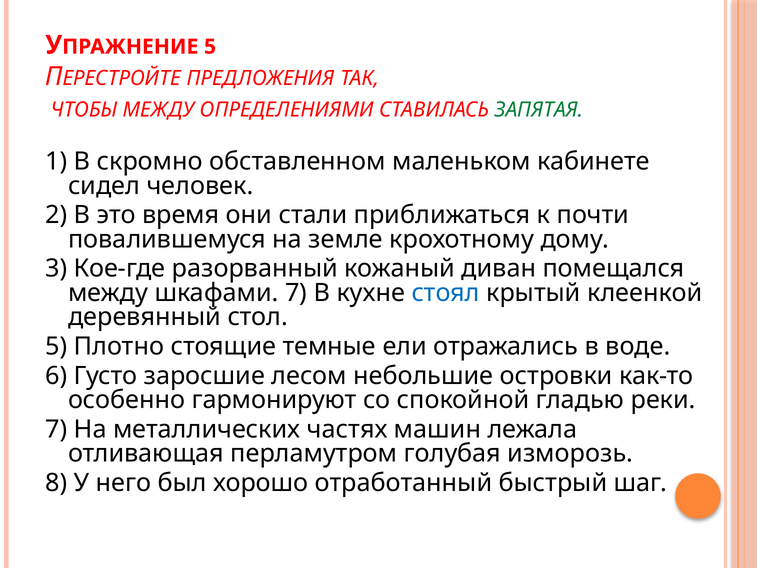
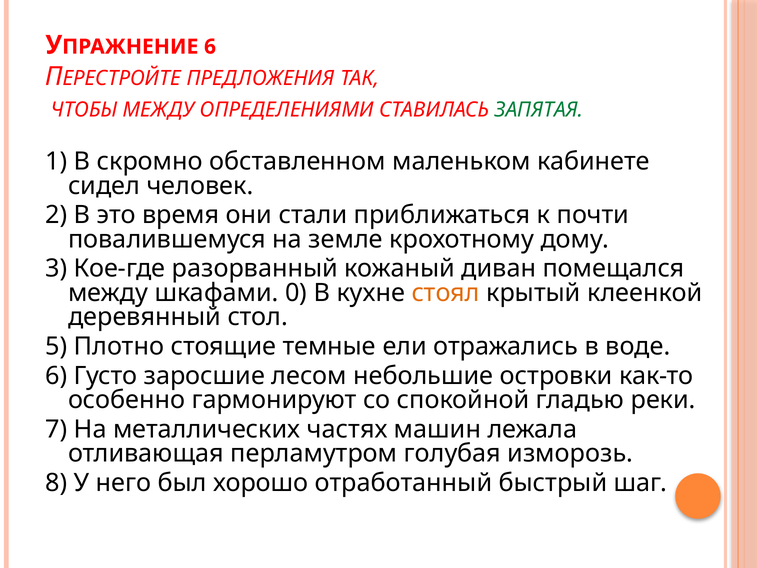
5 at (210, 47): 5 -> 6
шкафами 7: 7 -> 0
стоял colour: blue -> orange
